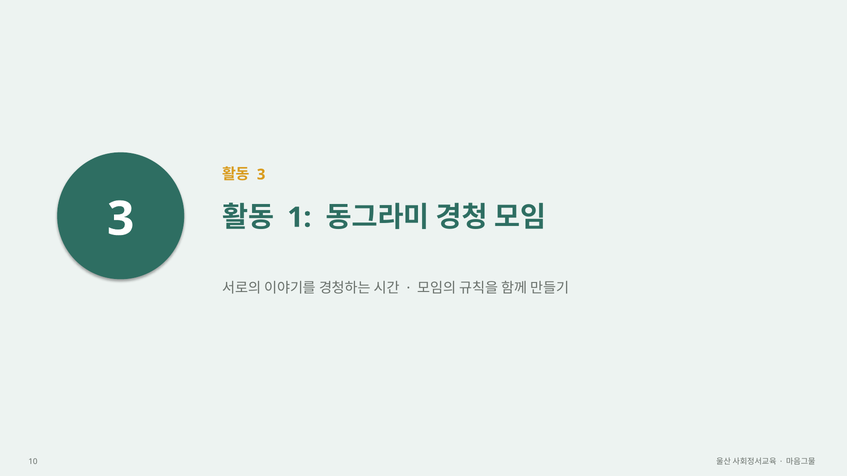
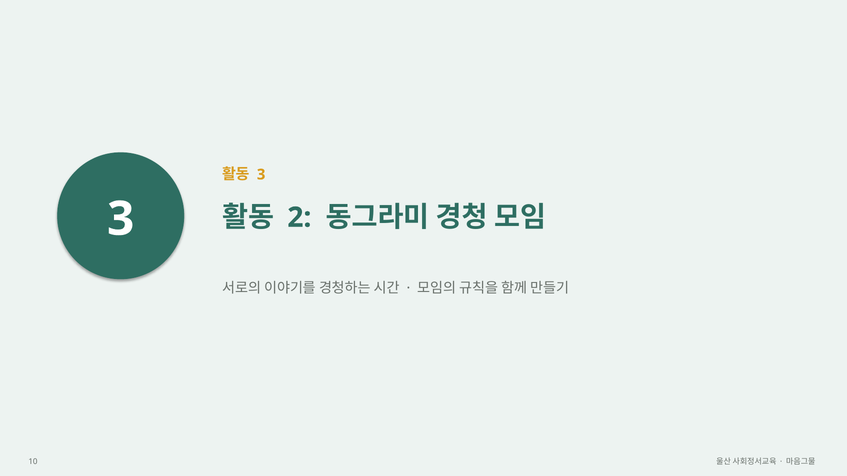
1: 1 -> 2
